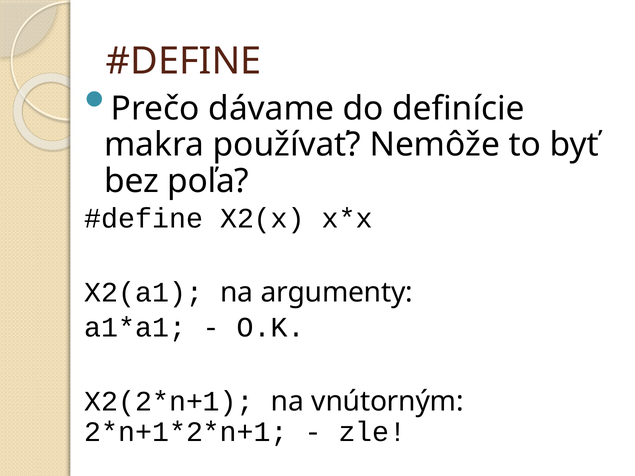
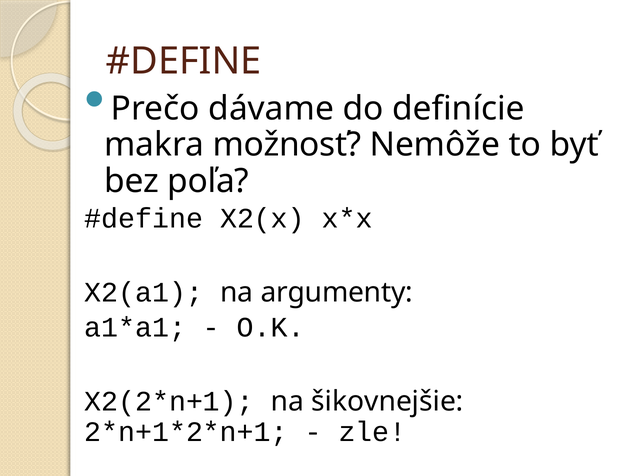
používať: používať -> možnosť
vnútorným: vnútorným -> šikovnejšie
